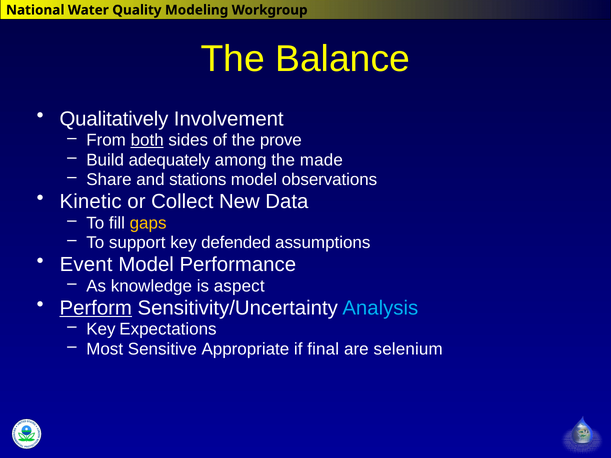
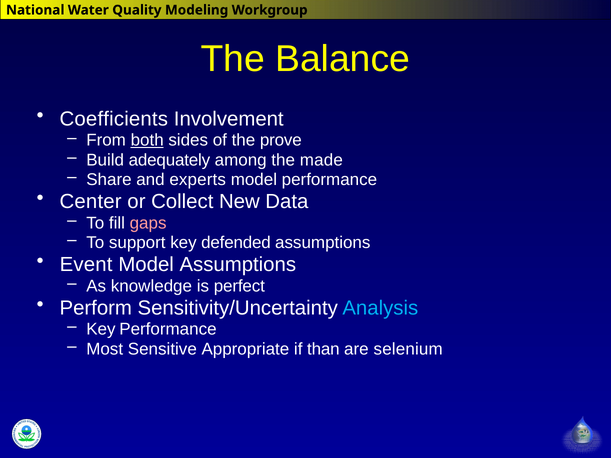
Qualitatively: Qualitatively -> Coefficients
stations: stations -> experts
model observations: observations -> performance
Kinetic: Kinetic -> Center
gaps colour: yellow -> pink
Model Performance: Performance -> Assumptions
aspect: aspect -> perfect
Perform underline: present -> none
Key Expectations: Expectations -> Performance
final: final -> than
